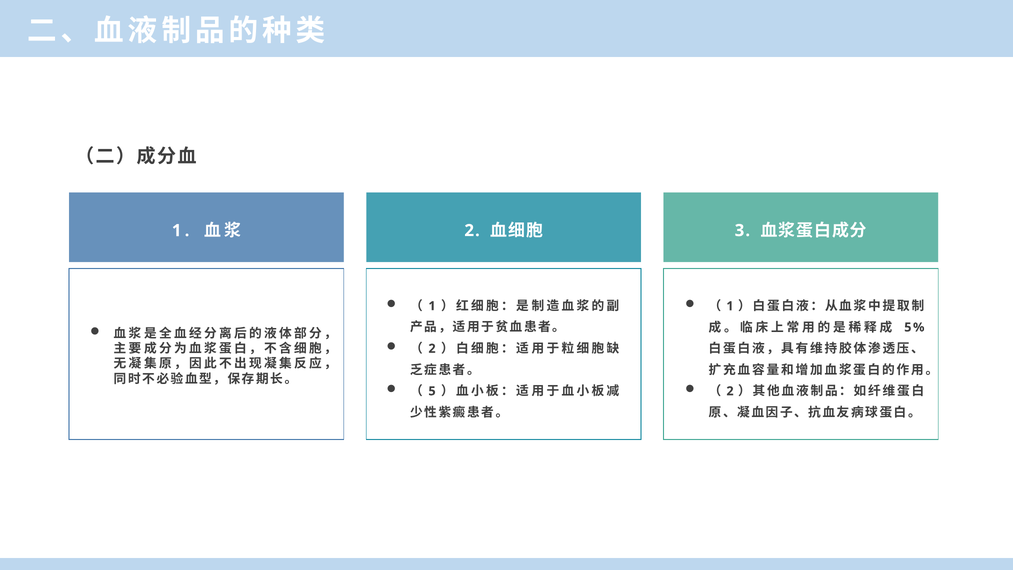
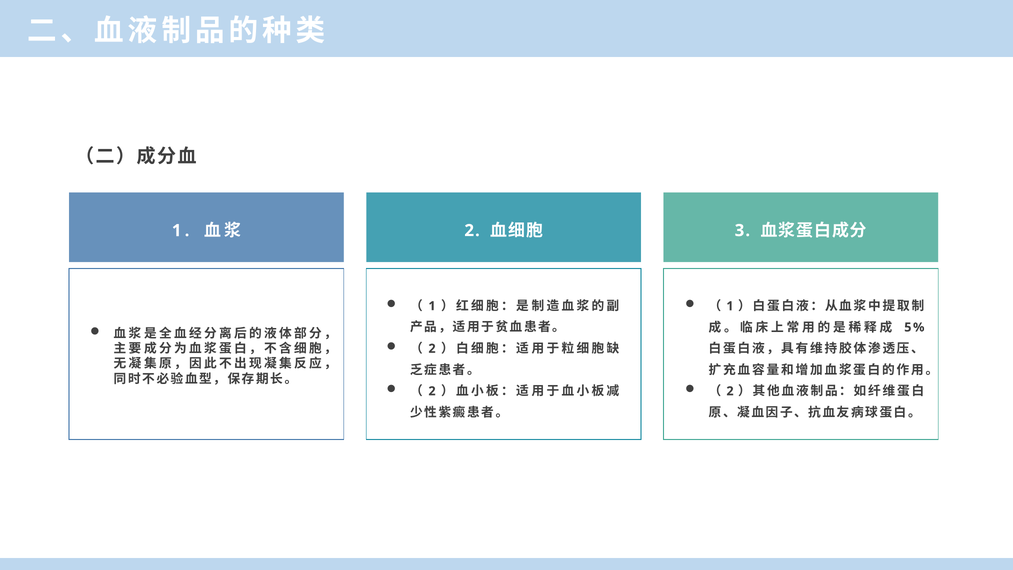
5 at (432, 391): 5 -> 2
